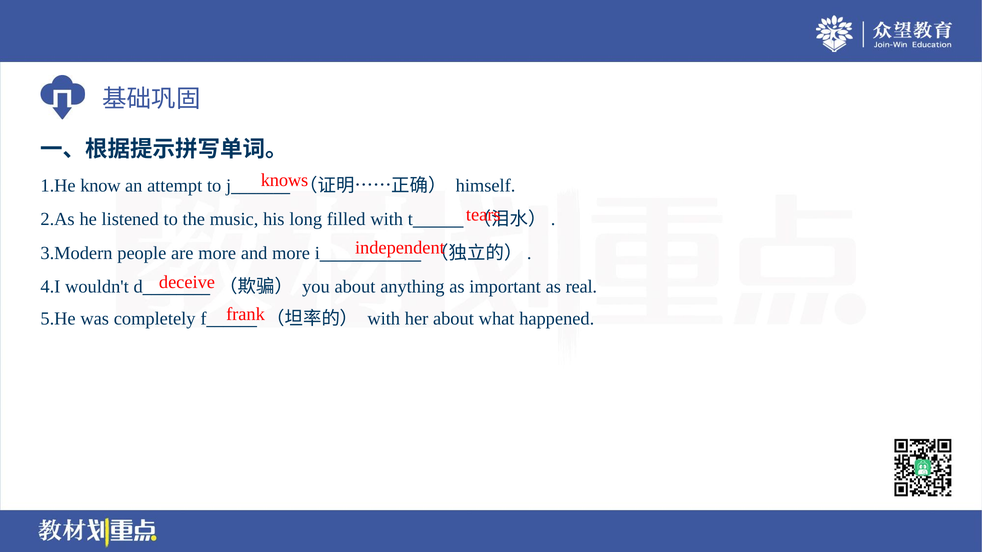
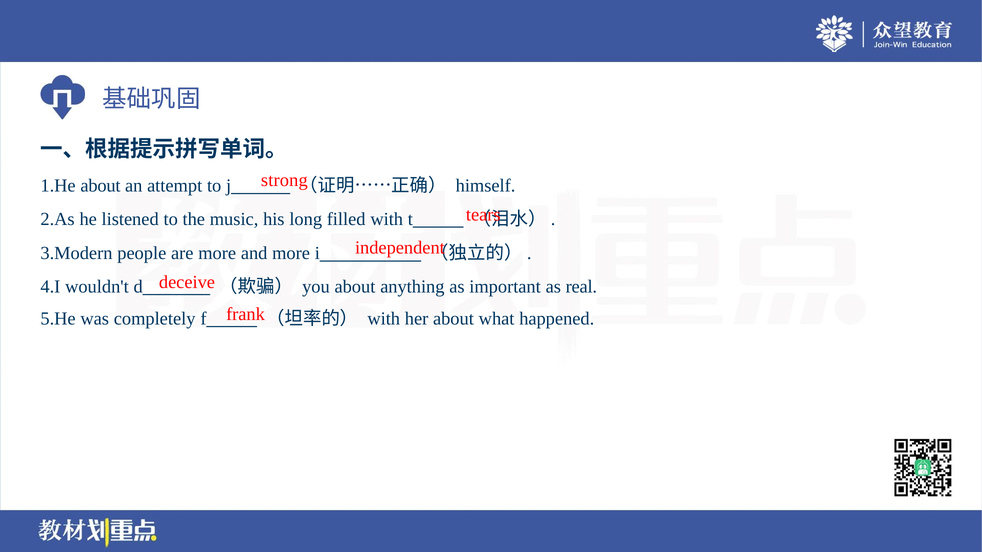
knows: knows -> strong
1.He know: know -> about
